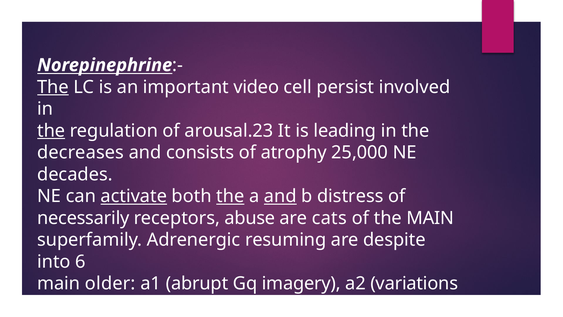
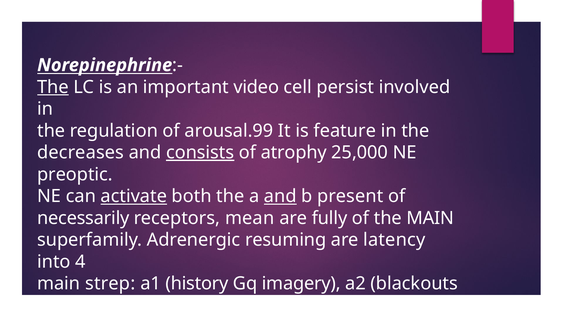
the at (51, 131) underline: present -> none
arousal.23: arousal.23 -> arousal.99
leading: leading -> feature
consists underline: none -> present
decades: decades -> preoptic
the at (230, 196) underline: present -> none
distress: distress -> present
abuse: abuse -> mean
cats: cats -> fully
despite: despite -> latency
6: 6 -> 4
older: older -> strep
abrupt: abrupt -> history
variations: variations -> blackouts
